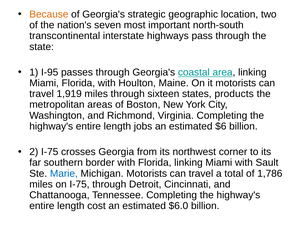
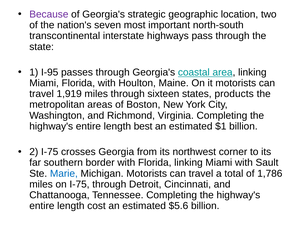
Because colour: orange -> purple
jobs: jobs -> best
$6: $6 -> $1
$6.0: $6.0 -> $5.6
